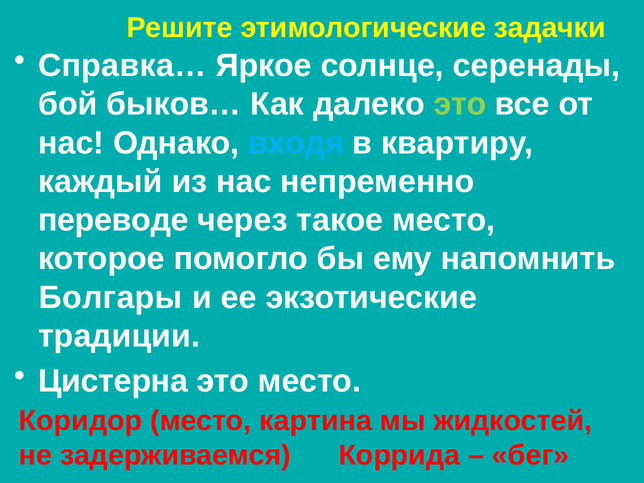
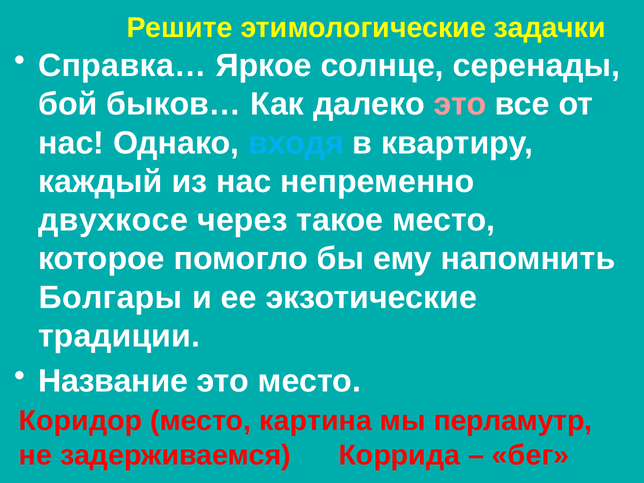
это at (460, 104) colour: light green -> pink
переводе: переводе -> двухкосе
Цистерна: Цистерна -> Название
жидкостей: жидкостей -> перламутр
